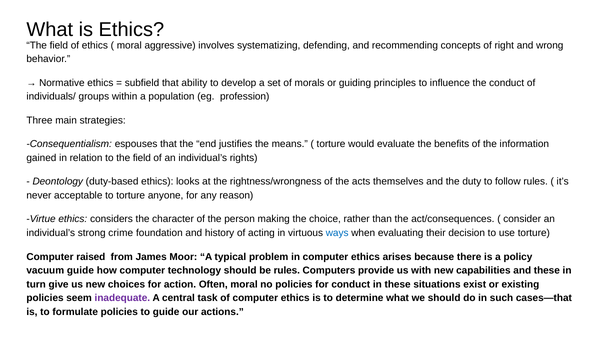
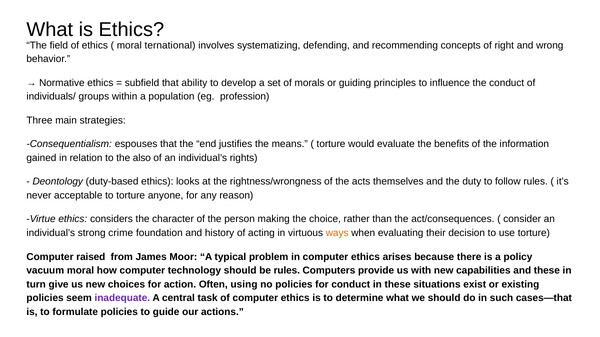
aggressive: aggressive -> ternational
to the field: field -> also
ways colour: blue -> orange
vacuum guide: guide -> moral
Often moral: moral -> using
